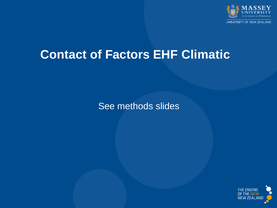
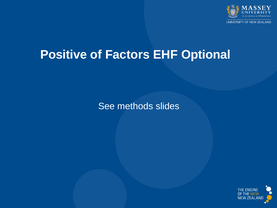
Contact: Contact -> Positive
Climatic: Climatic -> Optional
